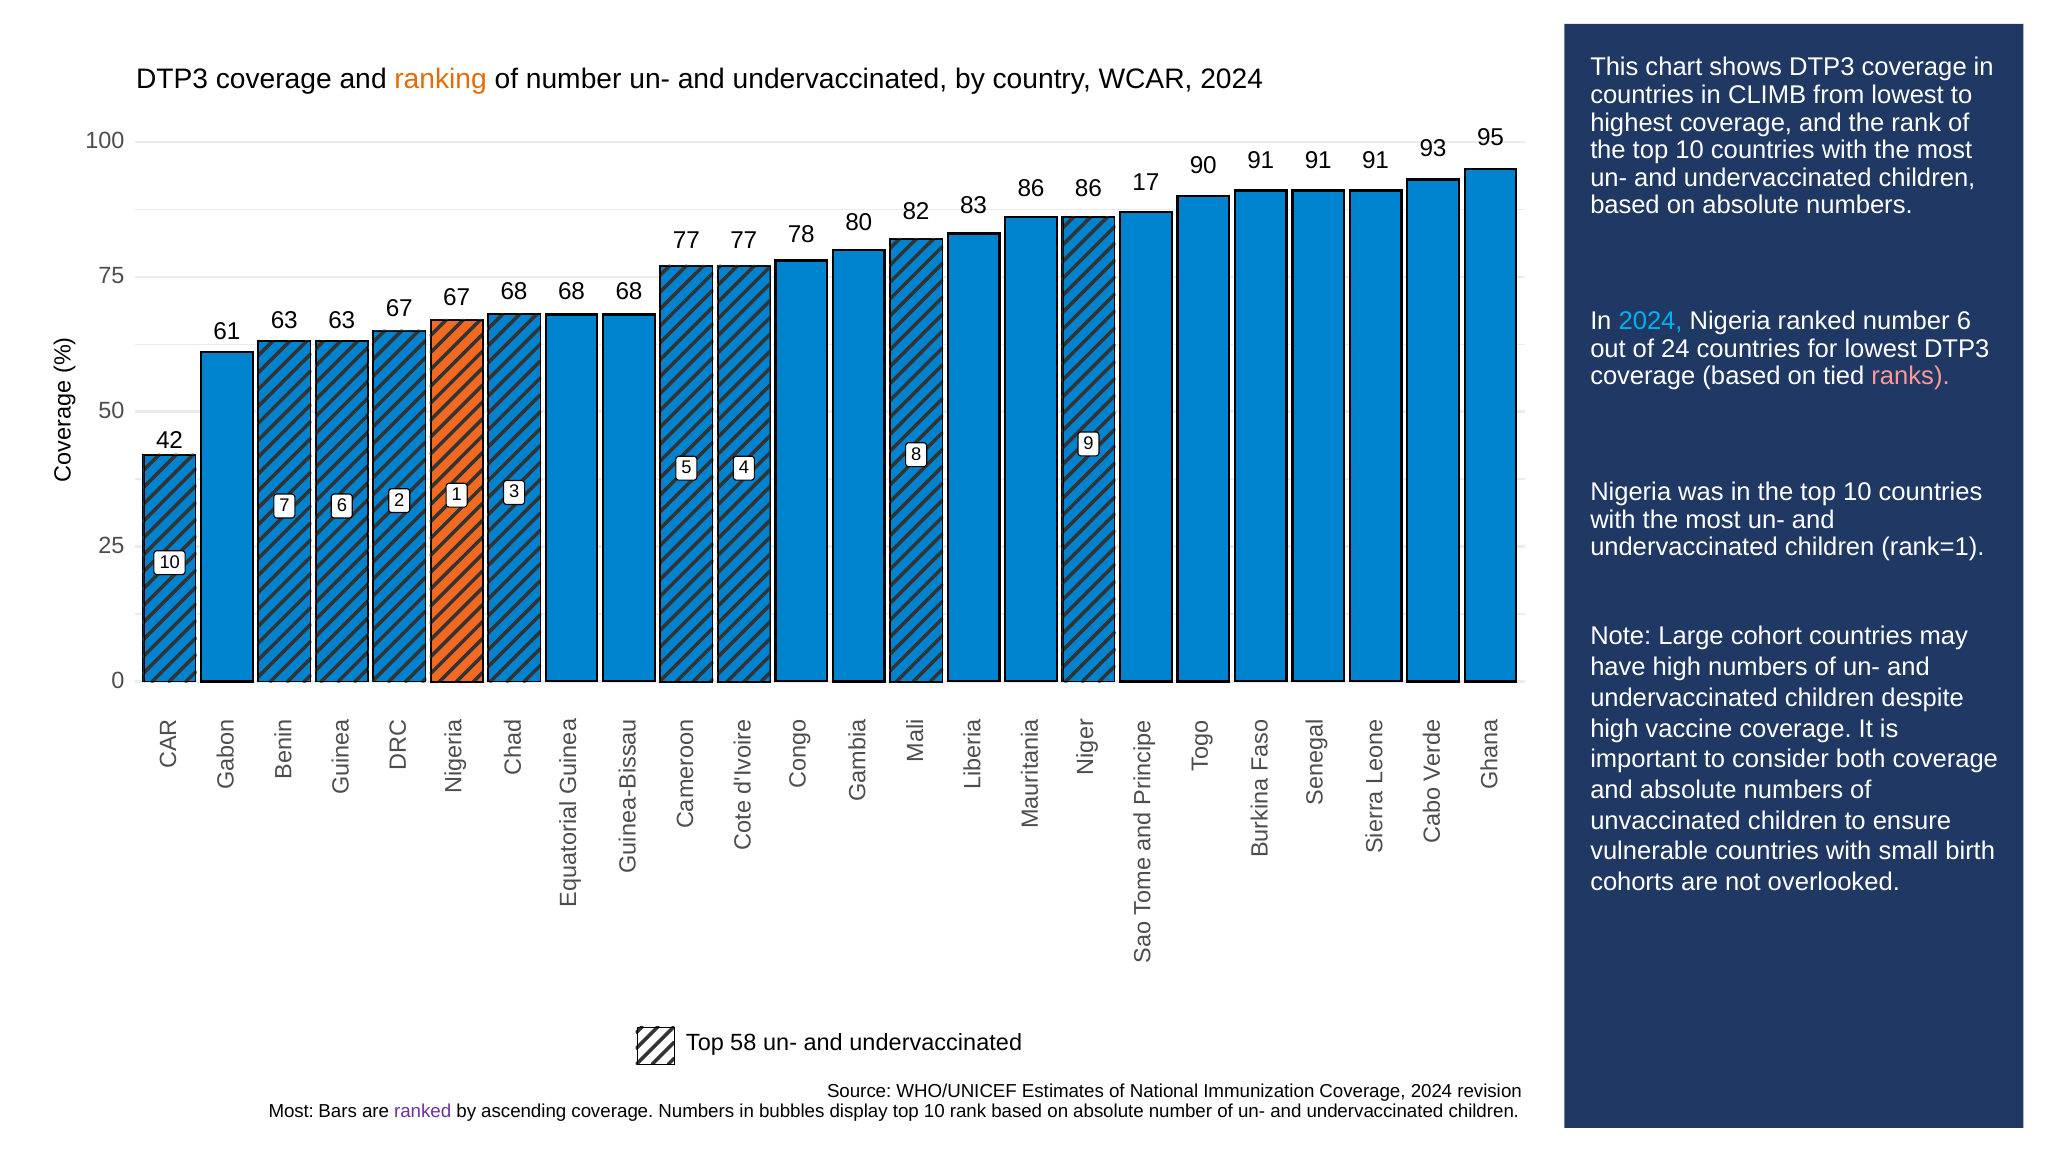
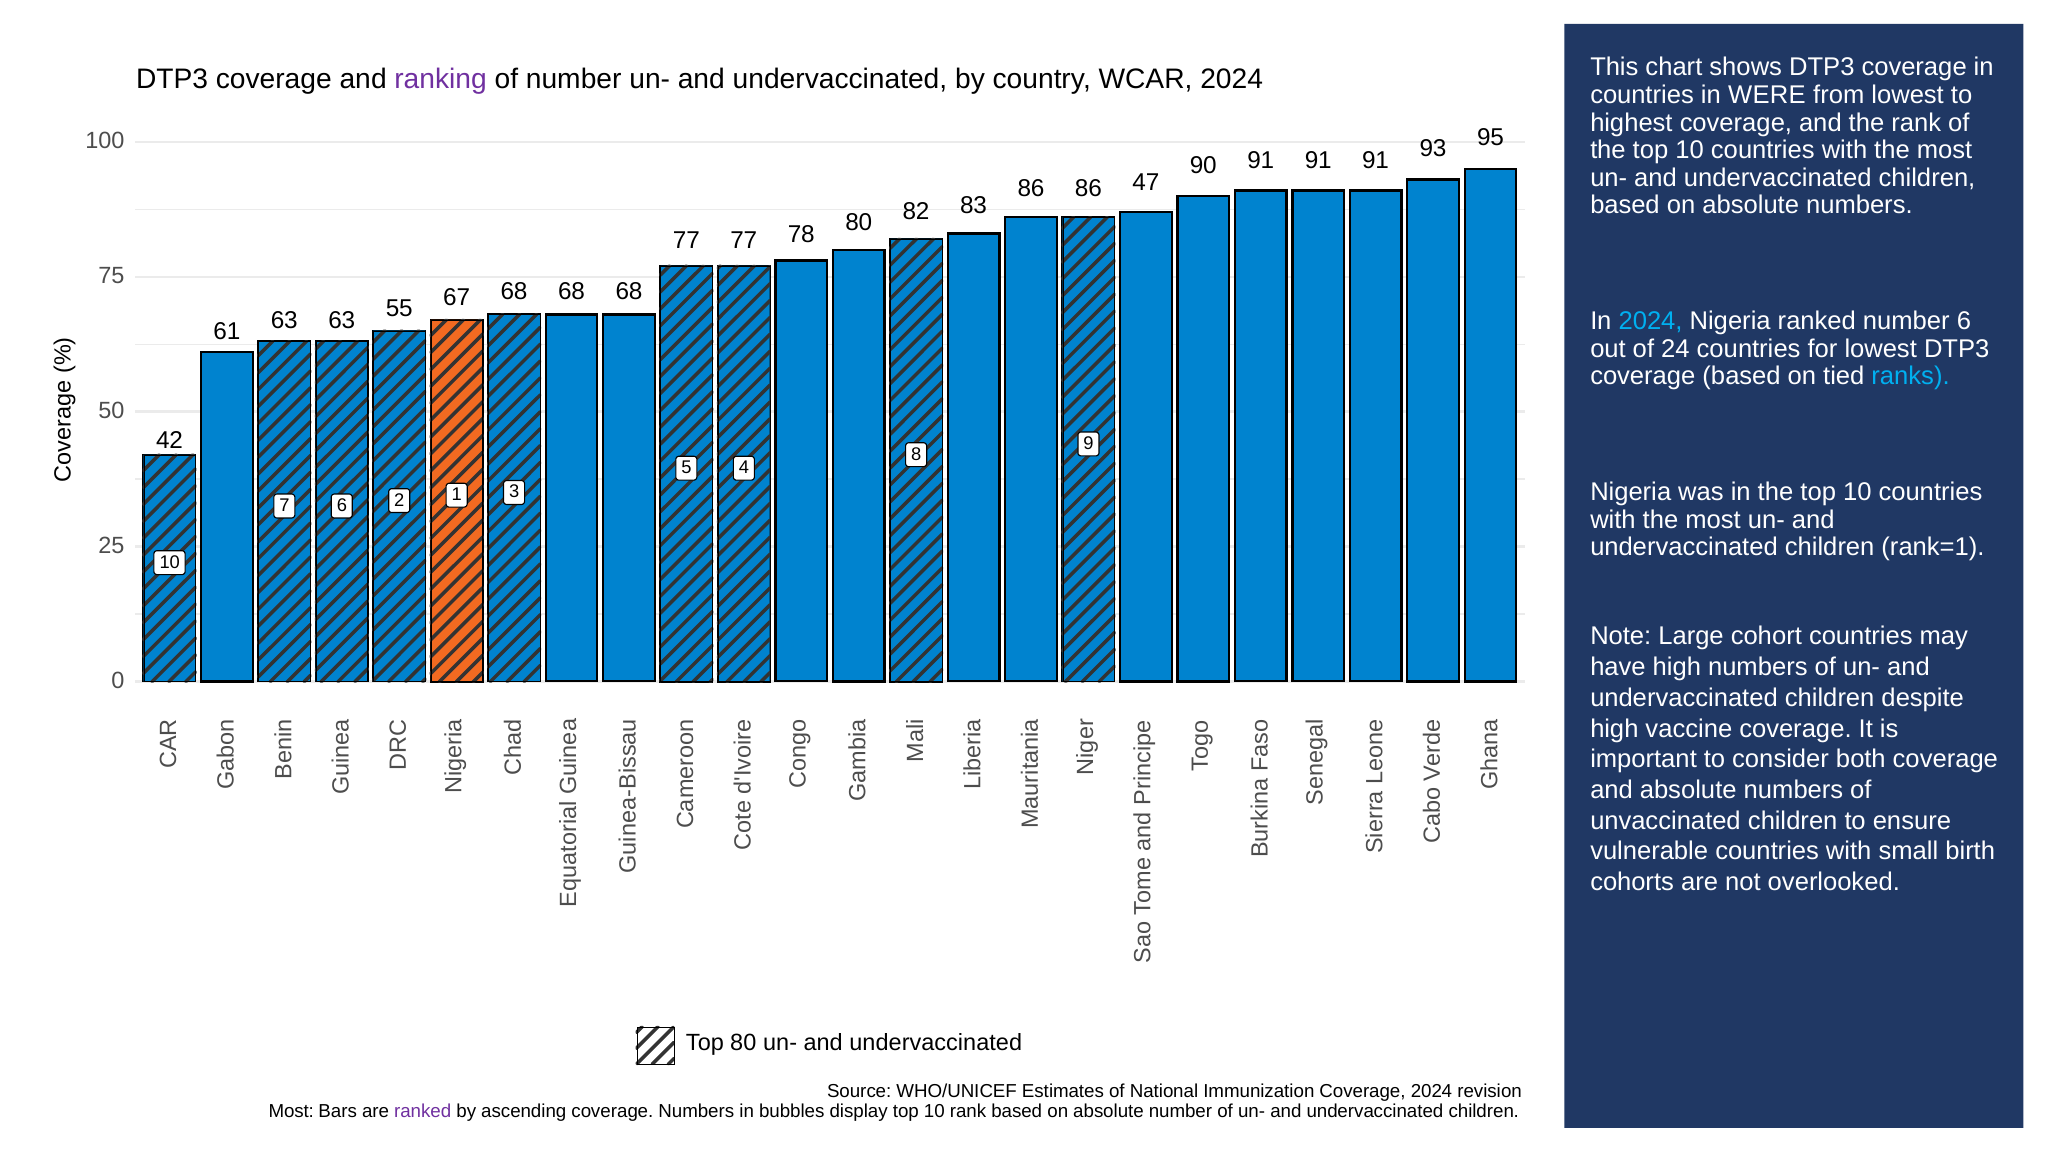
ranking colour: orange -> purple
CLIMB: CLIMB -> WERE
17: 17 -> 47
63 67: 67 -> 55
ranks colour: pink -> light blue
Top 58: 58 -> 80
